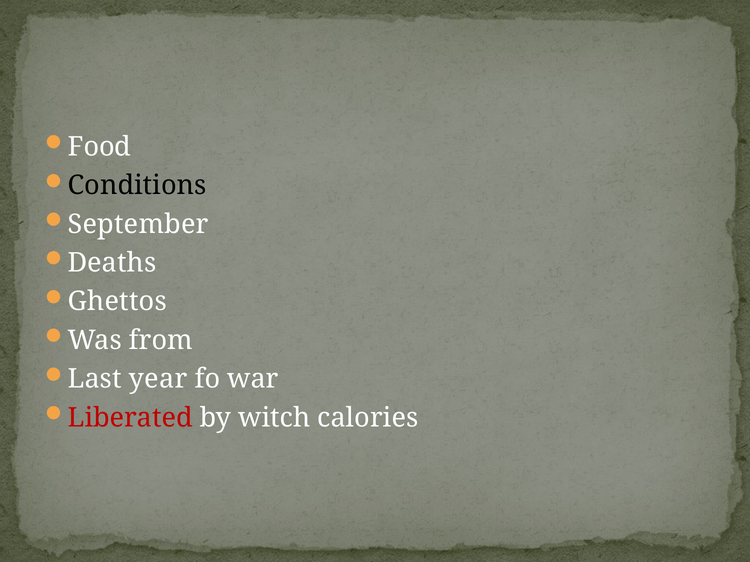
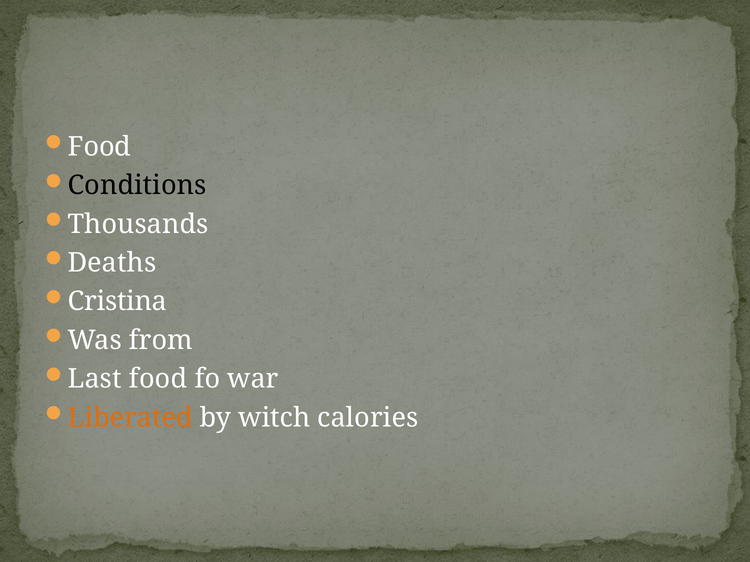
September: September -> Thousands
Ghettos: Ghettos -> Cristina
Last year: year -> food
Liberated colour: red -> orange
